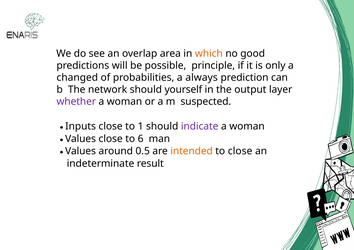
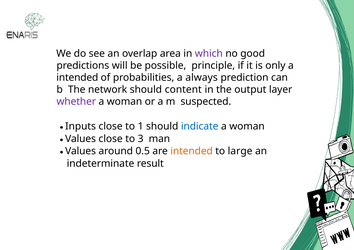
which colour: orange -> purple
changed at (77, 78): changed -> intended
yourself: yourself -> content
indicate colour: purple -> blue
6: 6 -> 3
to close: close -> large
